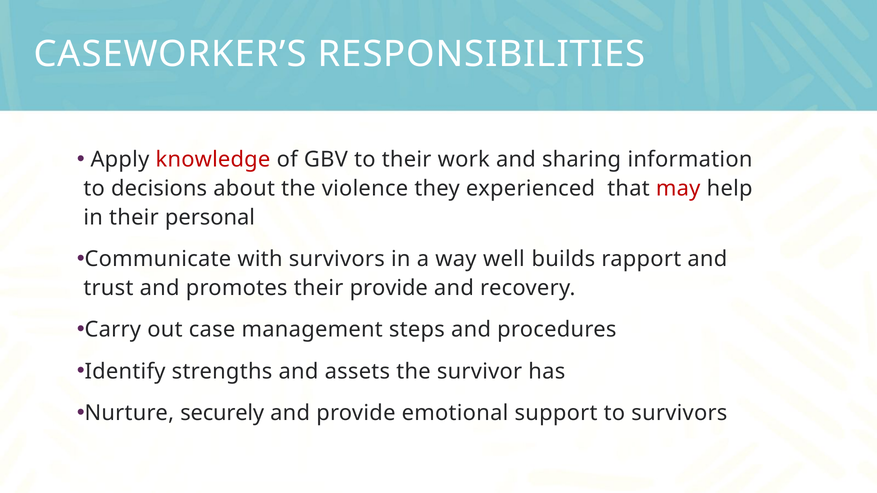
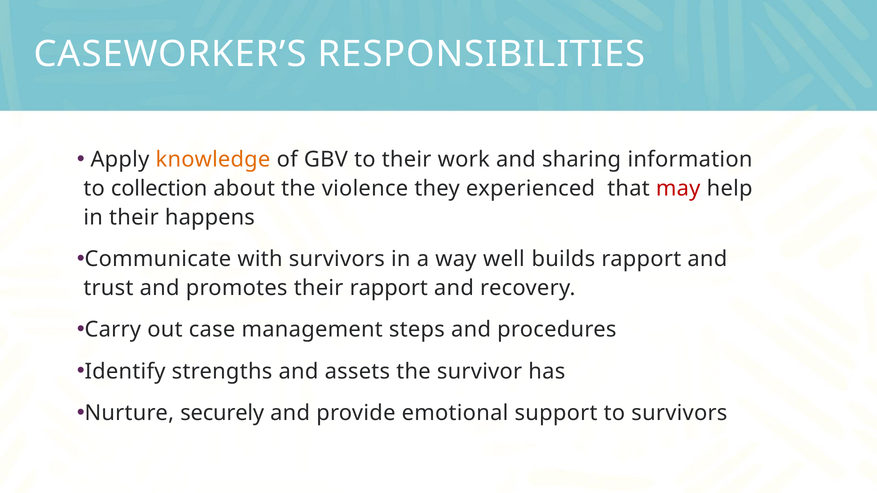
knowledge colour: red -> orange
decisions: decisions -> collection
personal: personal -> happens
their provide: provide -> rapport
